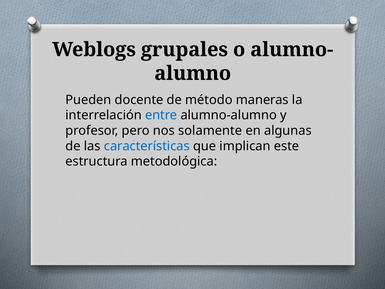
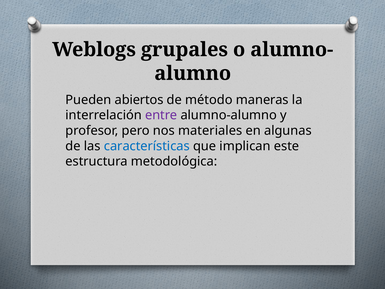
docente: docente -> abiertos
entre colour: blue -> purple
solamente: solamente -> materiales
